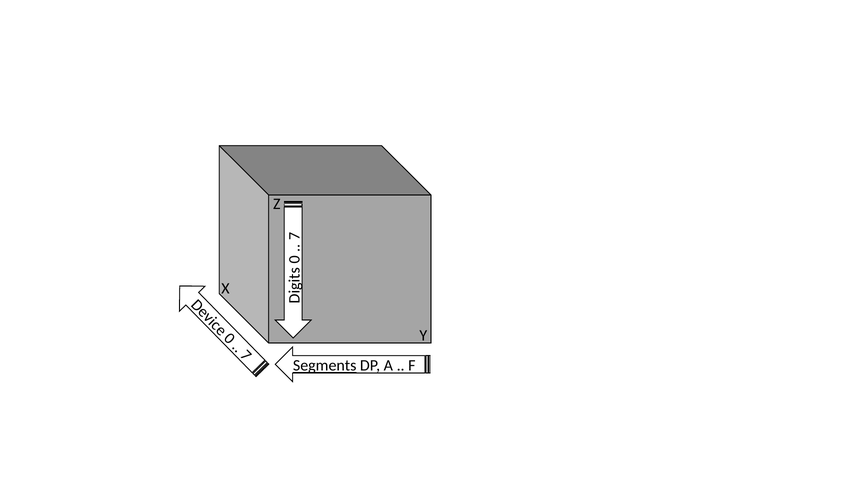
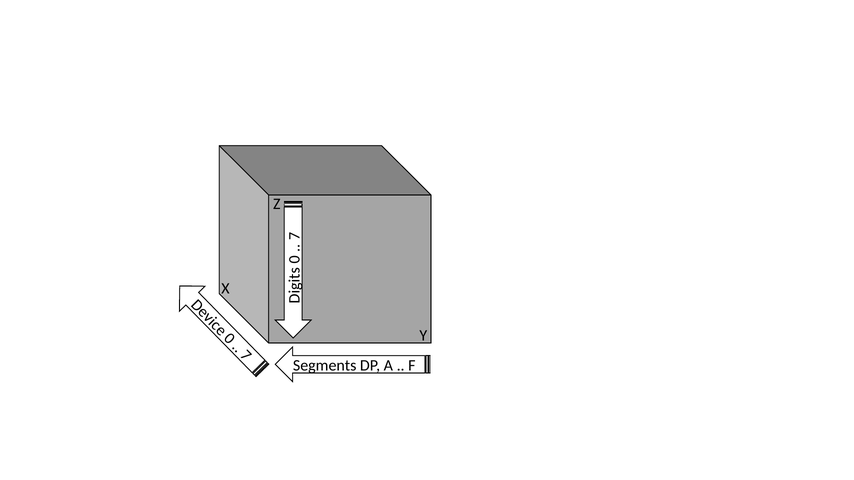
Segments underline: present -> none
